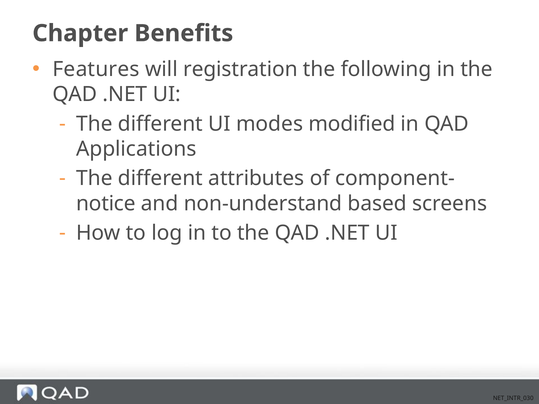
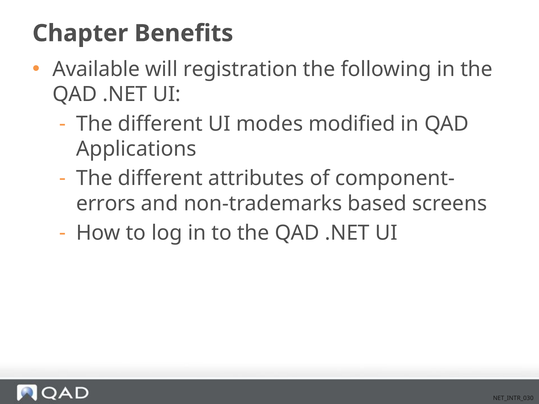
Features: Features -> Available
notice: notice -> errors
non-understand: non-understand -> non-trademarks
